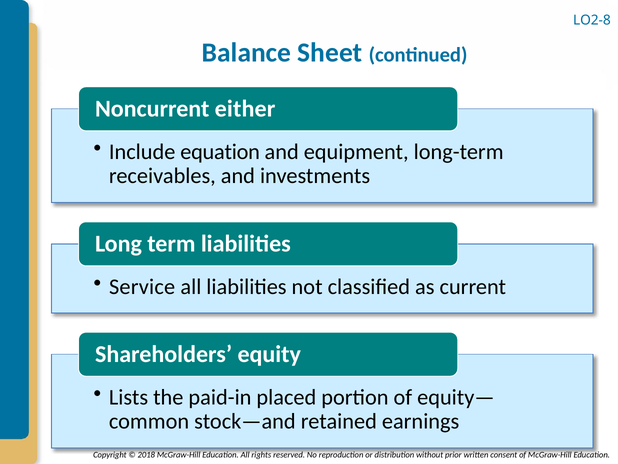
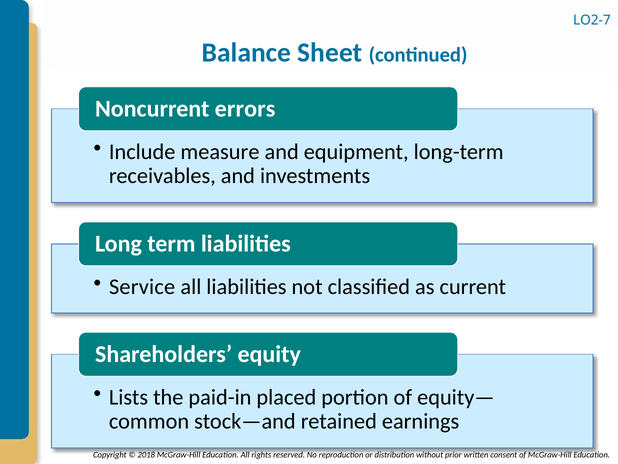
LO2-8: LO2-8 -> LO2-7
either: either -> errors
equation: equation -> measure
